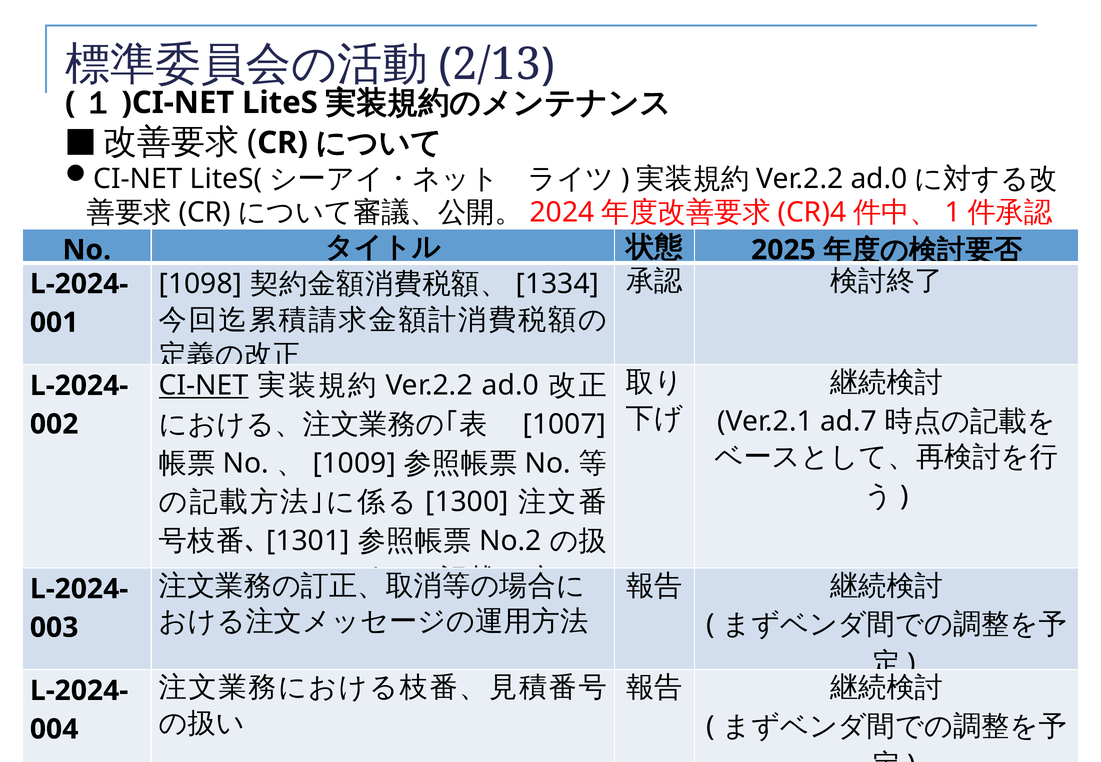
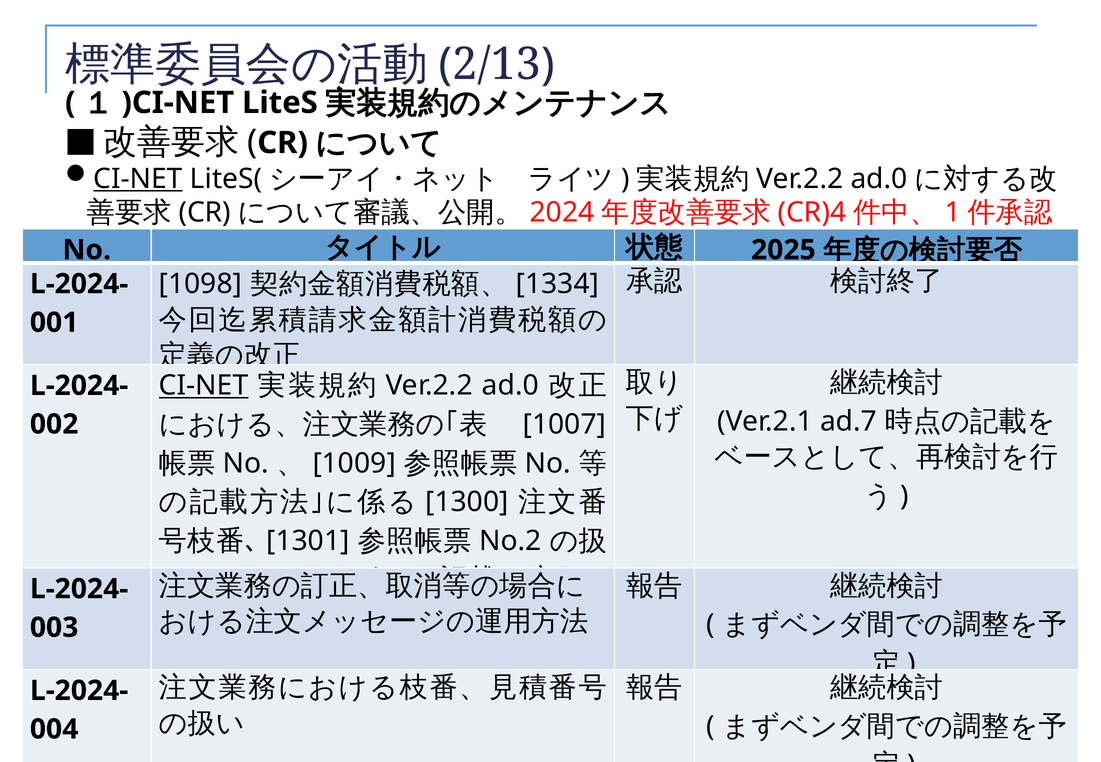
CI-NET at (138, 179) underline: none -> present
